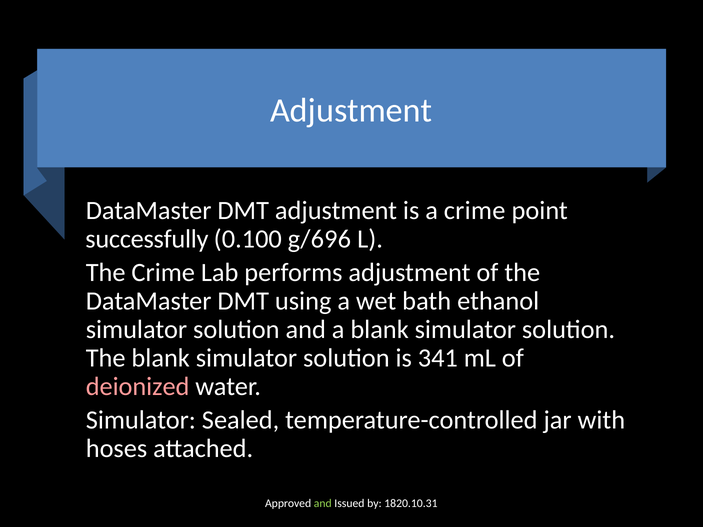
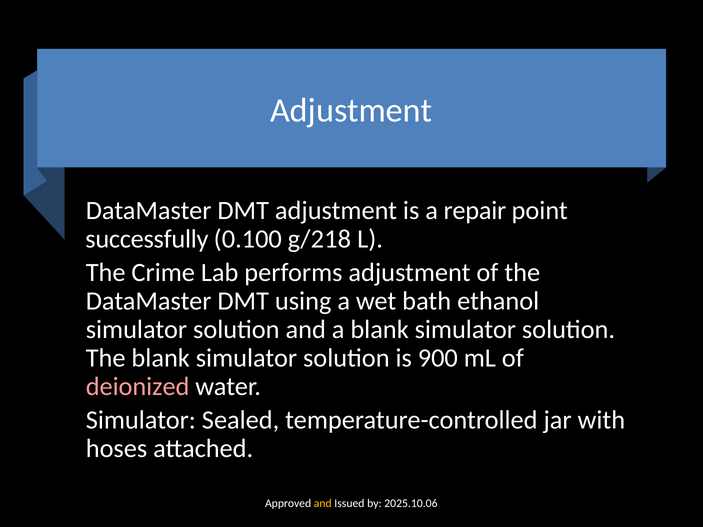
a crime: crime -> repair
g/696: g/696 -> g/218
341: 341 -> 900
and at (323, 504) colour: light green -> yellow
1820.10.31: 1820.10.31 -> 2025.10.06
